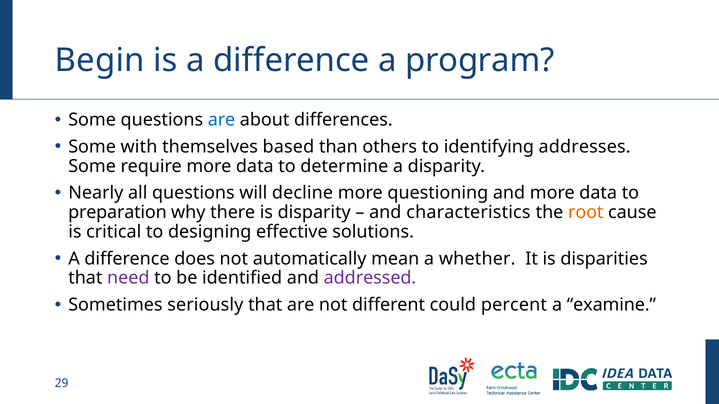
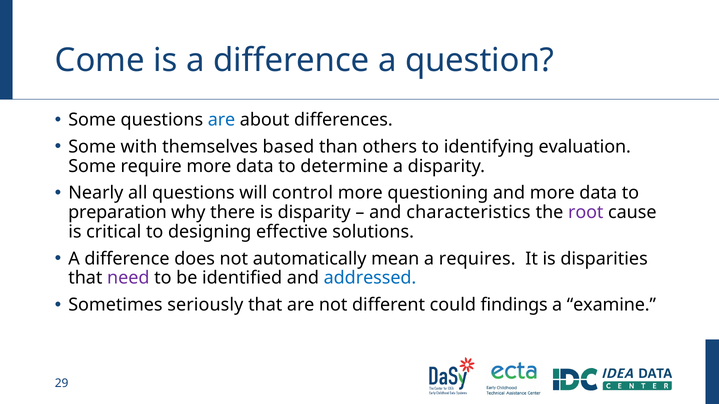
Begin: Begin -> Come
program: program -> question
addresses: addresses -> evaluation
decline: decline -> control
root colour: orange -> purple
whether: whether -> requires
addressed colour: purple -> blue
percent: percent -> findings
